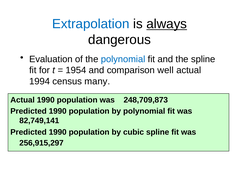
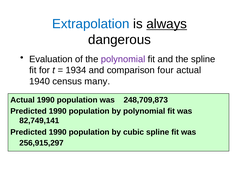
polynomial at (123, 59) colour: blue -> purple
1954: 1954 -> 1934
well: well -> four
1994: 1994 -> 1940
